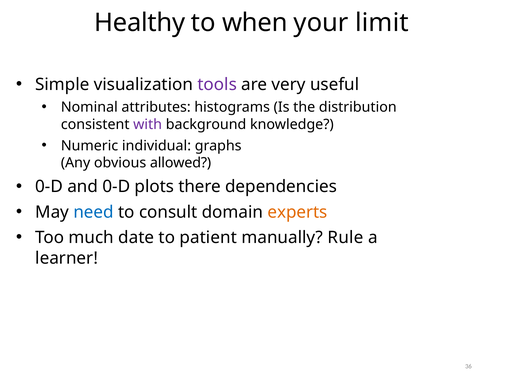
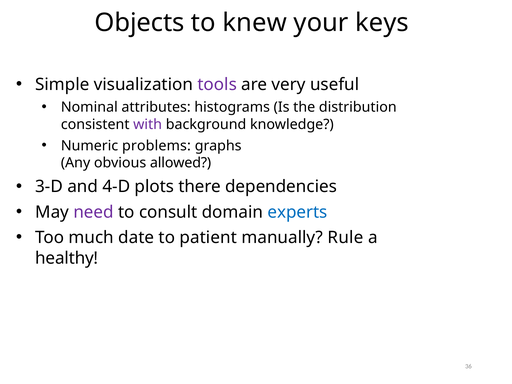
Healthy: Healthy -> Objects
when: when -> knew
limit: limit -> keys
individual: individual -> problems
0-D at (49, 187): 0-D -> 3-D
and 0-D: 0-D -> 4-D
need colour: blue -> purple
experts colour: orange -> blue
learner: learner -> healthy
